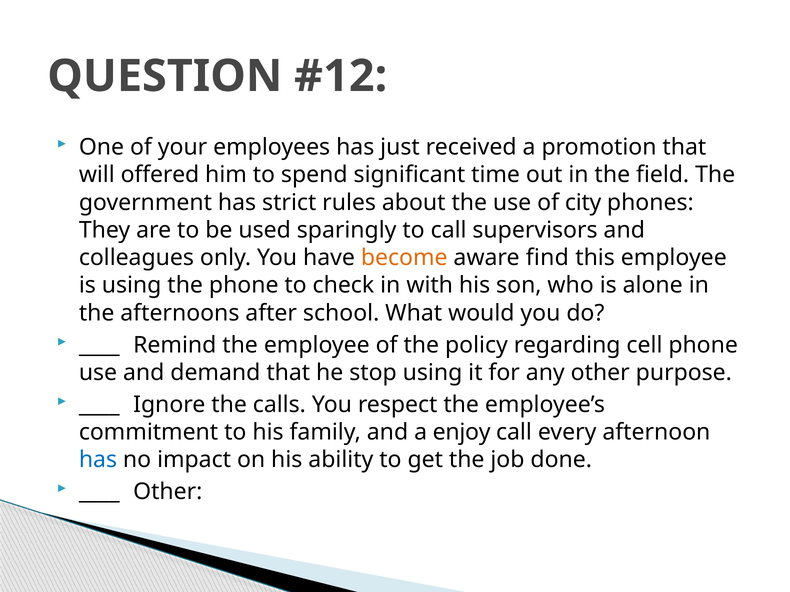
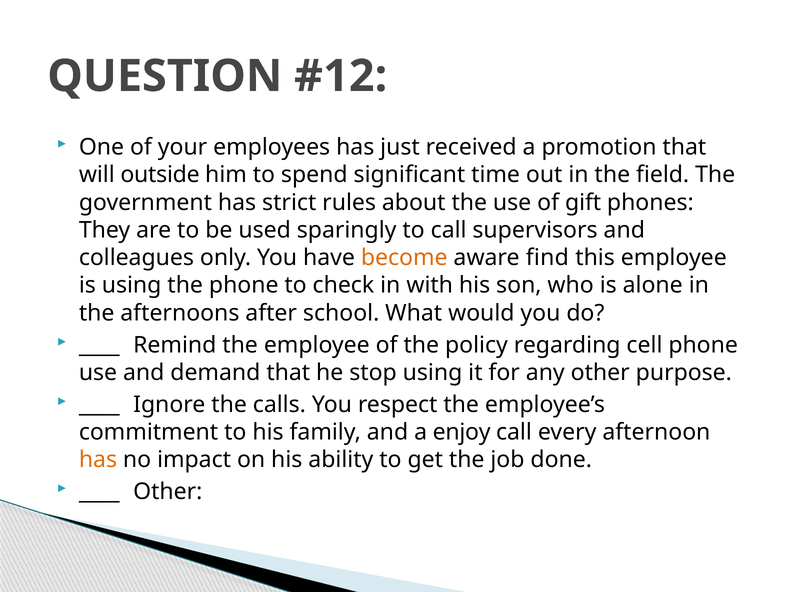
offered: offered -> outside
city: city -> gift
has at (98, 460) colour: blue -> orange
